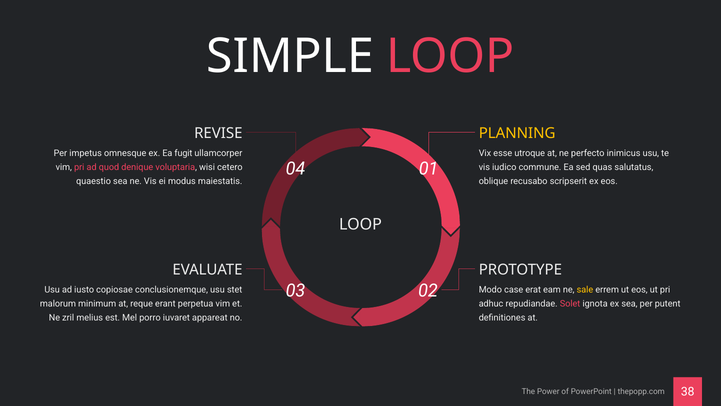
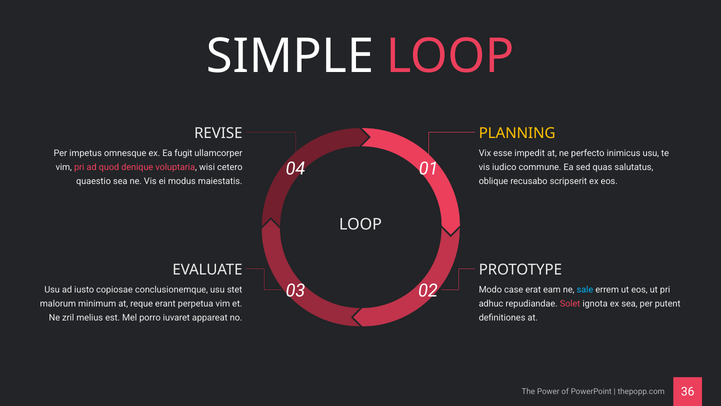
utroque: utroque -> impedit
sale colour: yellow -> light blue
38: 38 -> 36
